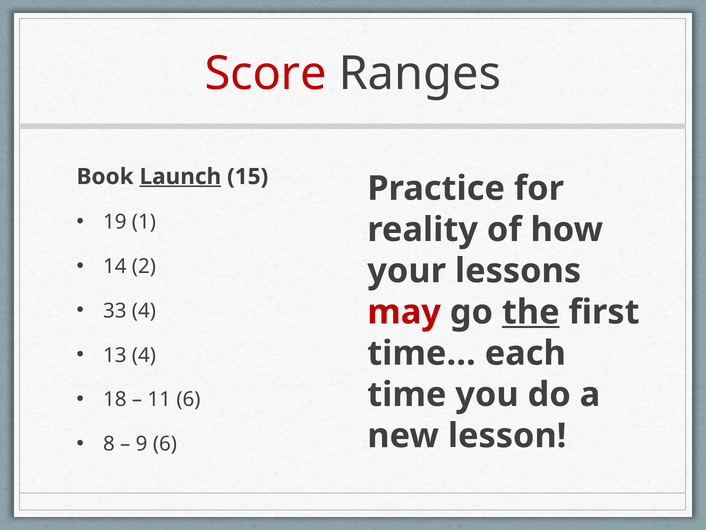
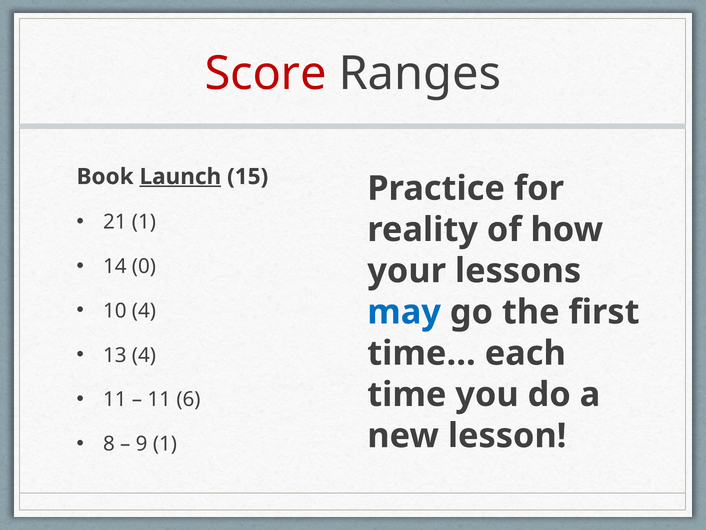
19: 19 -> 21
2: 2 -> 0
33: 33 -> 10
may colour: red -> blue
the underline: present -> none
18 at (115, 399): 18 -> 11
9 6: 6 -> 1
